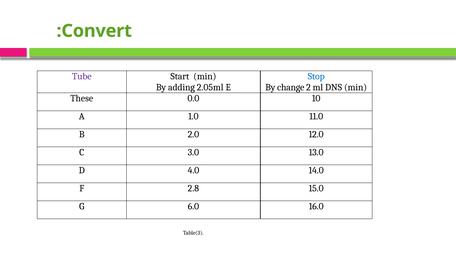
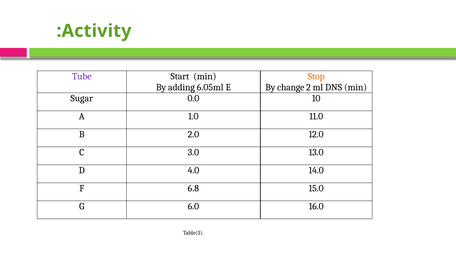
Convert: Convert -> Activity
Stop colour: blue -> orange
2.05ml: 2.05ml -> 6.05ml
These: These -> Sugar
2.8: 2.8 -> 6.8
